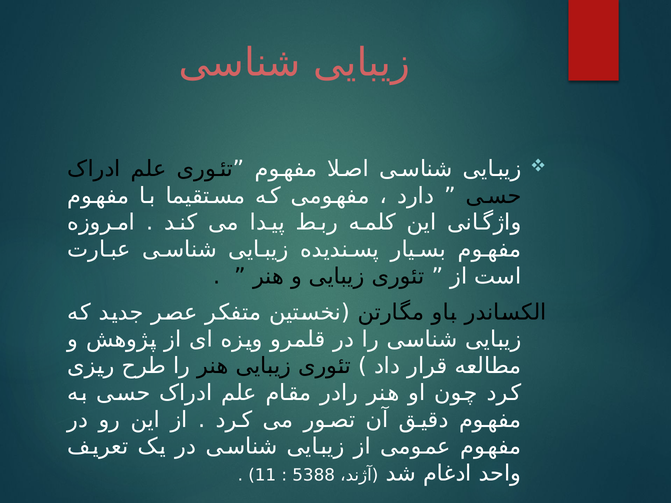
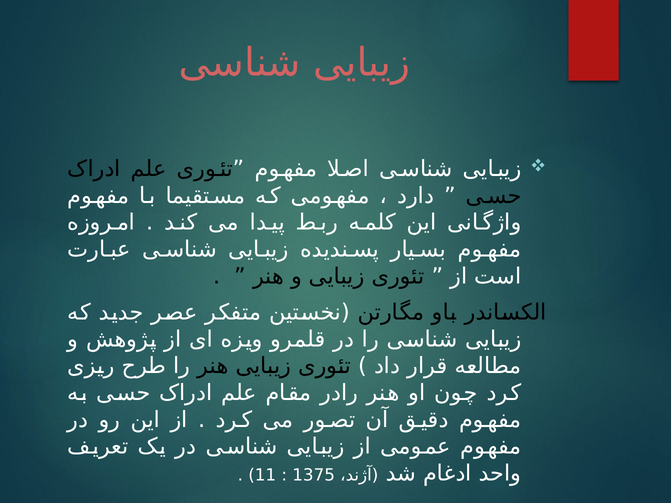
5388: 5388 -> 1375
